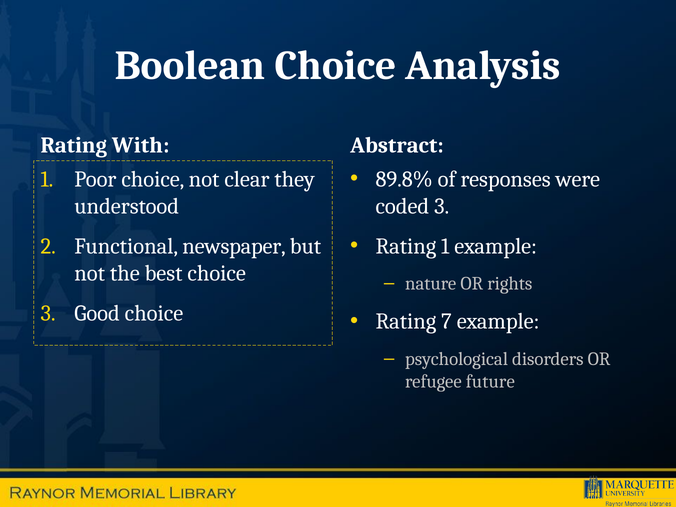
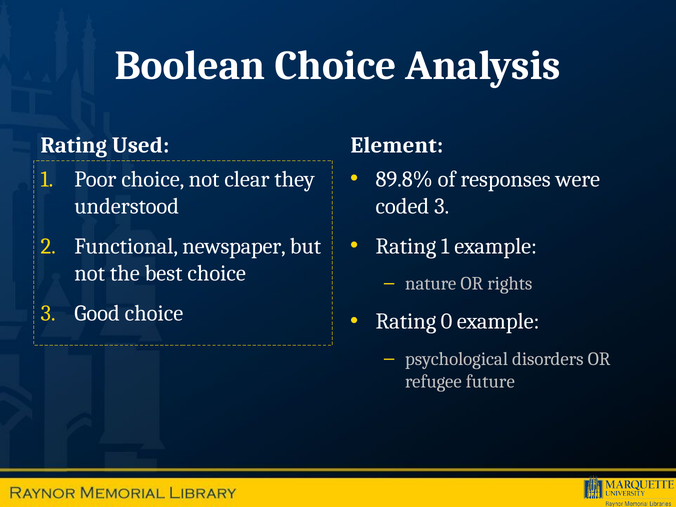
With: With -> Used
Abstract: Abstract -> Element
7: 7 -> 0
